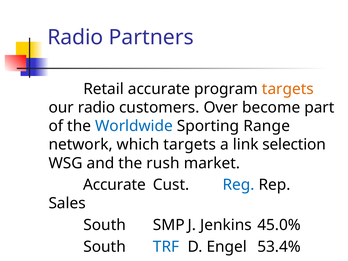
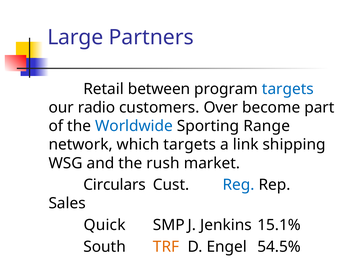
Radio at (75, 37): Radio -> Large
Retail accurate: accurate -> between
targets at (288, 89) colour: orange -> blue
selection: selection -> shipping
Accurate at (114, 185): Accurate -> Circulars
South at (105, 225): South -> Quick
45.0%: 45.0% -> 15.1%
TRF colour: blue -> orange
53.4%: 53.4% -> 54.5%
